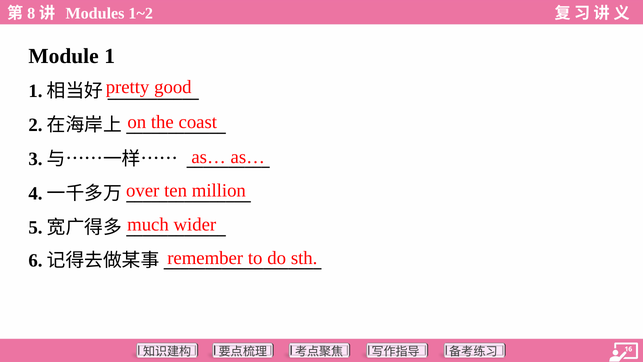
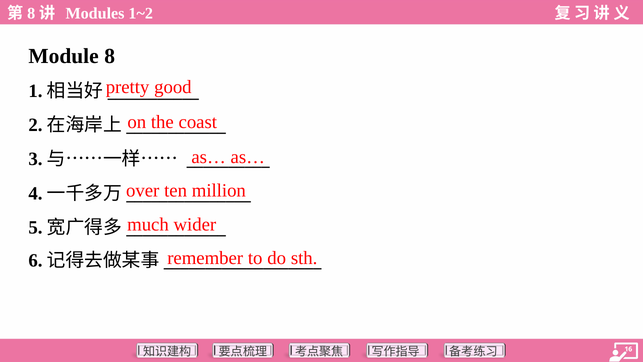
Module 1: 1 -> 8
